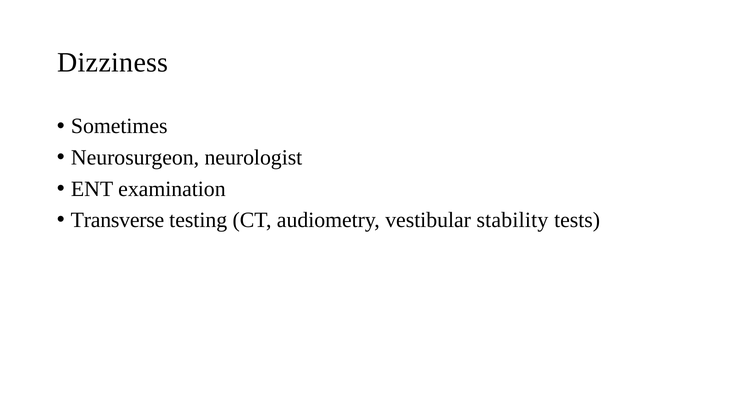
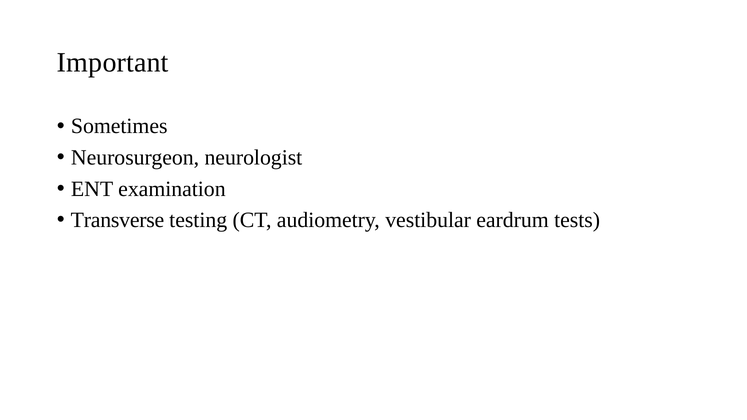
Dizziness: Dizziness -> Important
stability: stability -> eardrum
